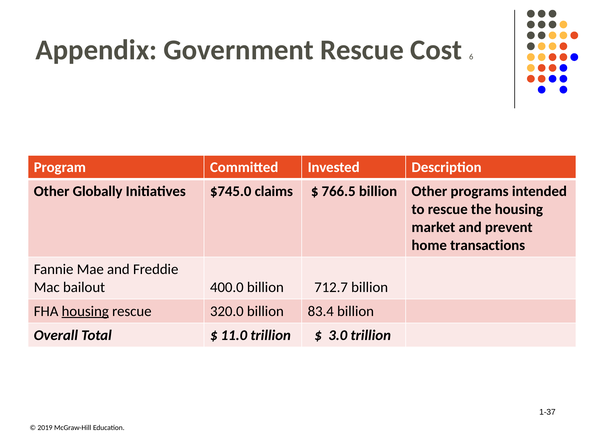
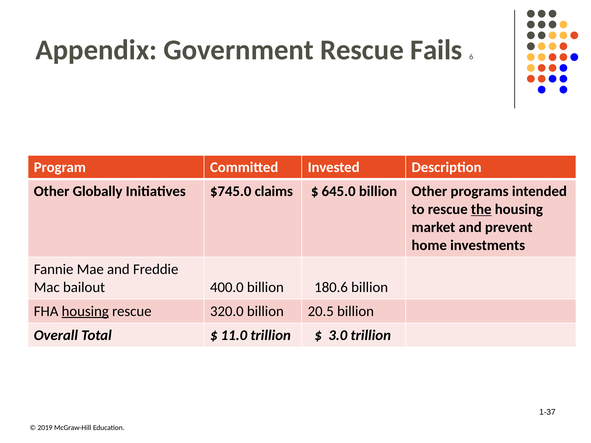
Cost: Cost -> Fails
766.5: 766.5 -> 645.0
the underline: none -> present
transactions: transactions -> investments
712.7: 712.7 -> 180.6
83.4: 83.4 -> 20.5
